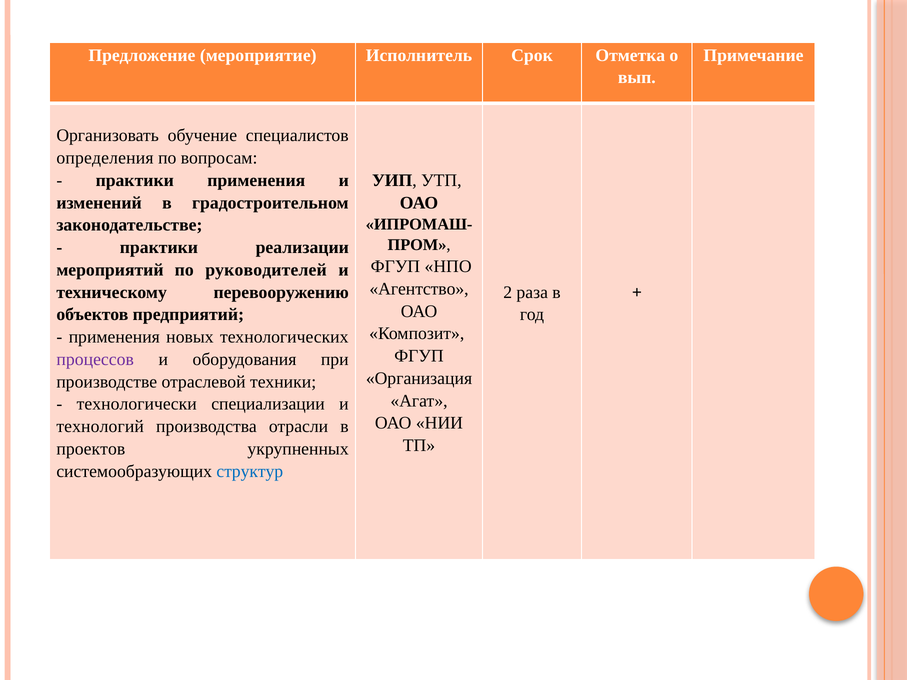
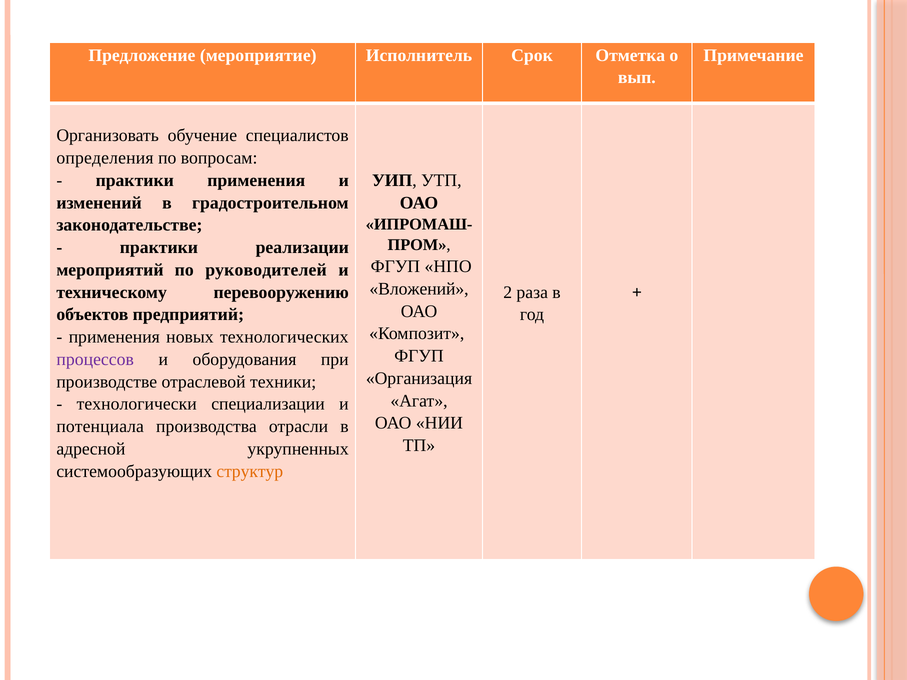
Агентство: Агентство -> Вложений
технологий: технологий -> потенциала
проектов: проектов -> адресной
структур colour: blue -> orange
